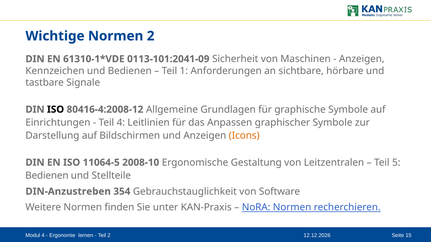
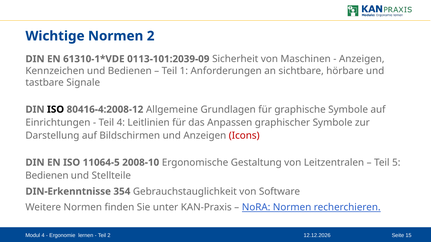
0113-101:2041-09: 0113-101:2041-09 -> 0113-101:2039-09
Icons colour: orange -> red
DIN-Anzustreben: DIN-Anzustreben -> DIN-Erkenntnisse
